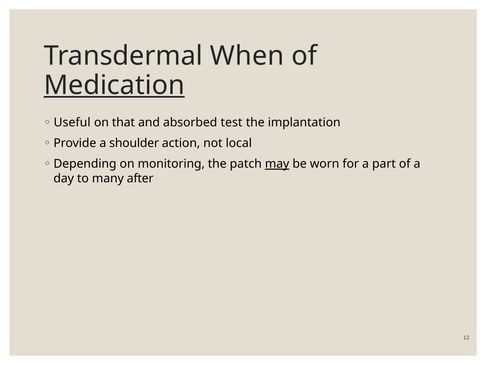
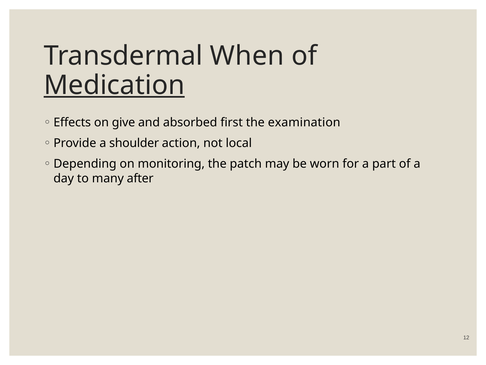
Useful: Useful -> Effects
that: that -> give
test: test -> first
implantation: implantation -> examination
may underline: present -> none
